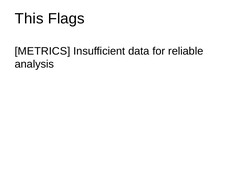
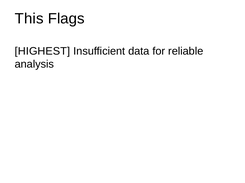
METRICS: METRICS -> HIGHEST
